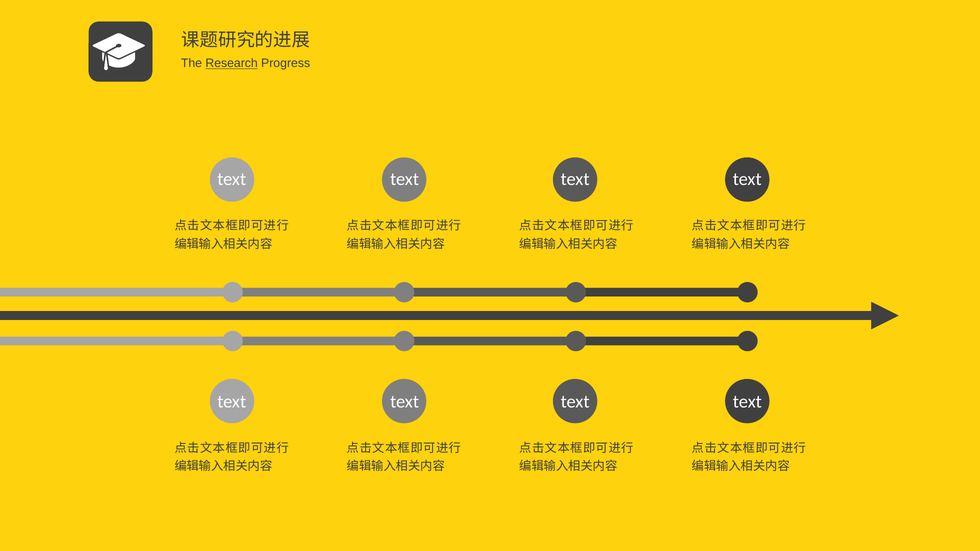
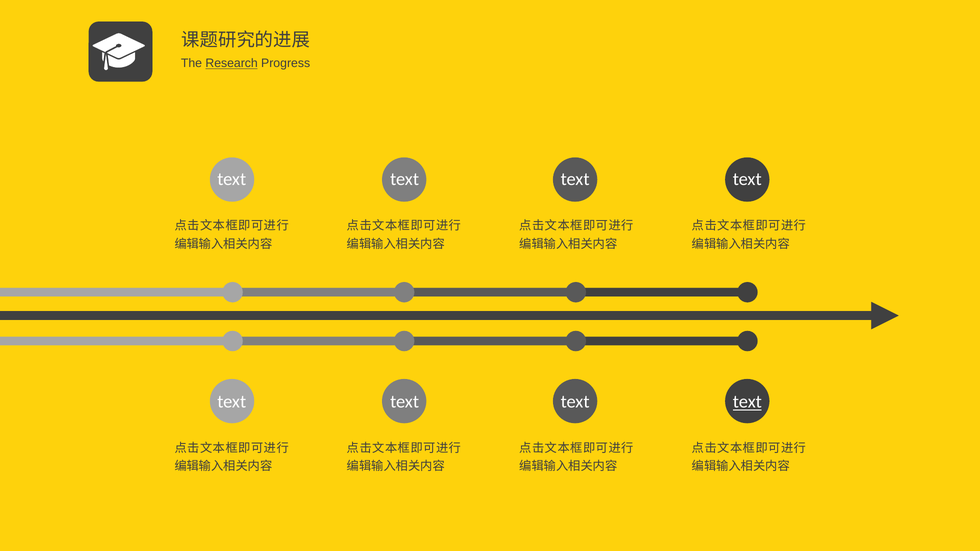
text at (747, 402) underline: none -> present
